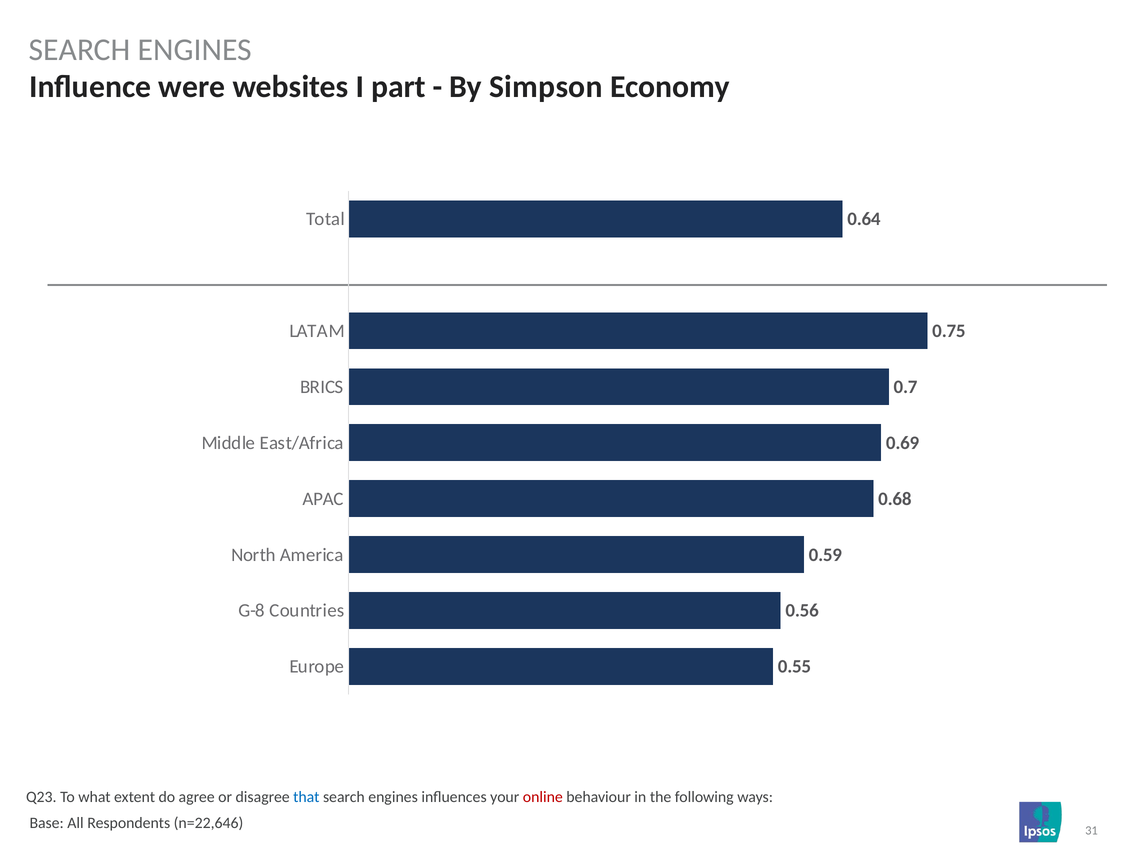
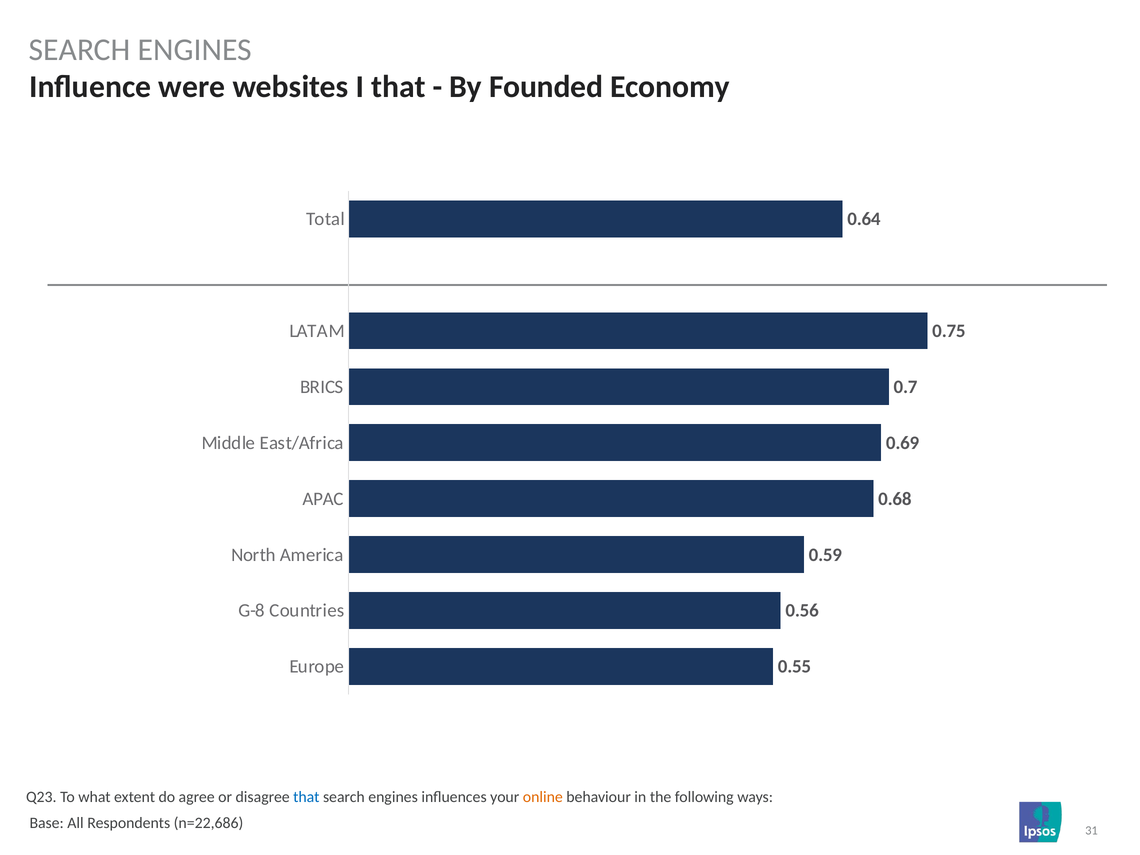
I part: part -> that
Simpson: Simpson -> Founded
online colour: red -> orange
n=22,646: n=22,646 -> n=22,686
